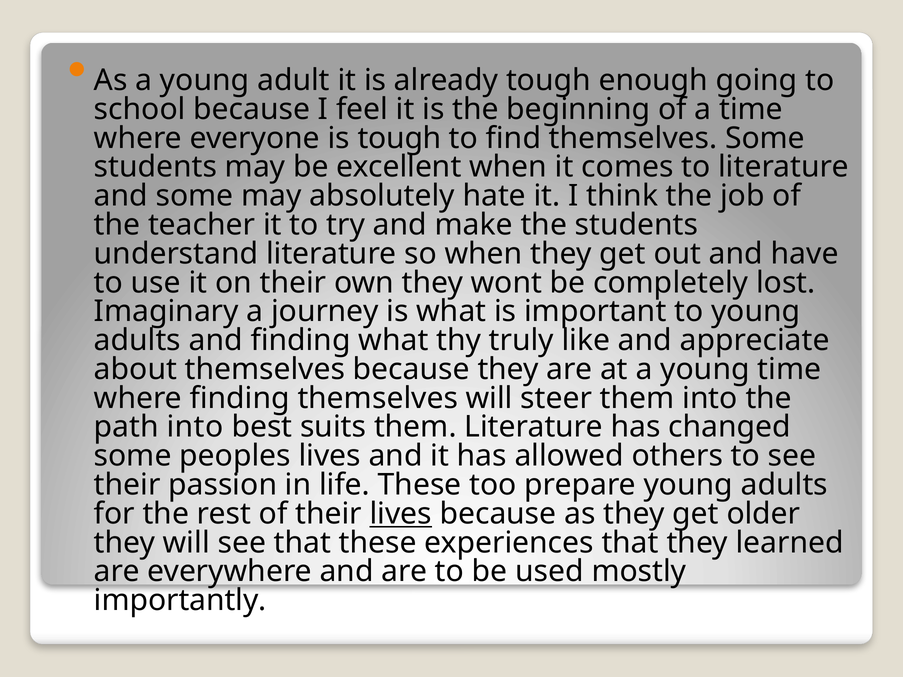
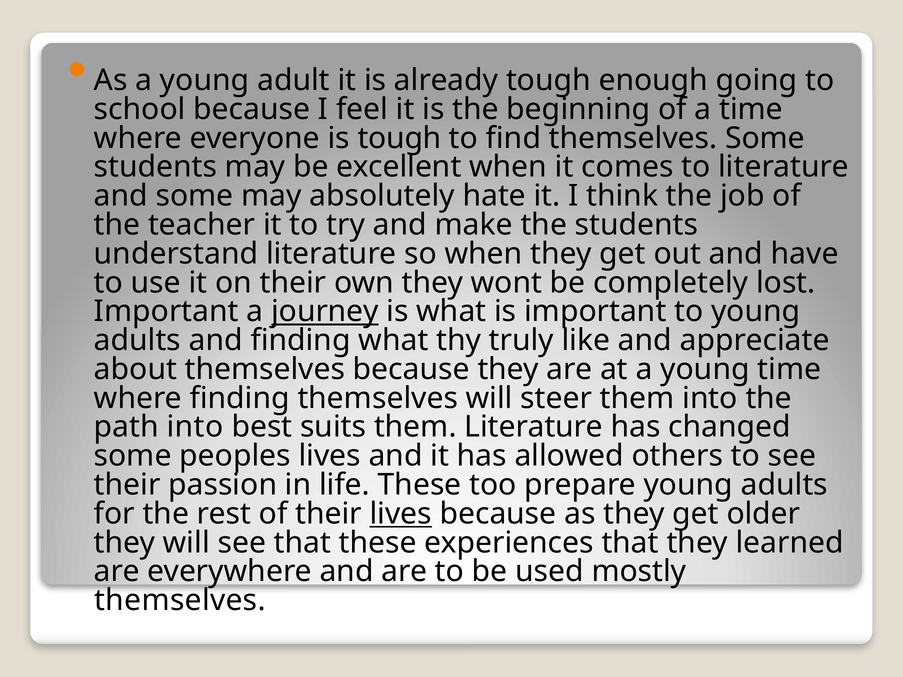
Imaginary at (166, 312): Imaginary -> Important
journey underline: none -> present
importantly at (180, 601): importantly -> themselves
